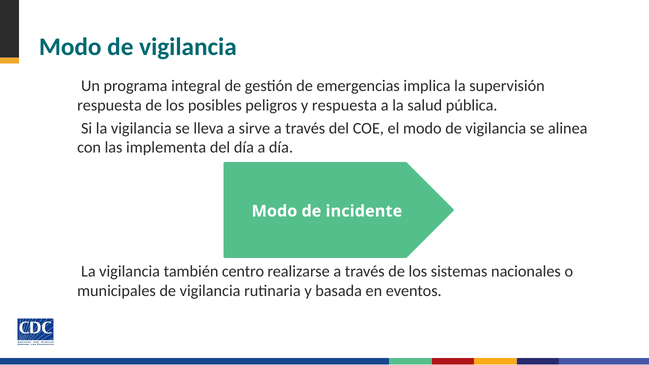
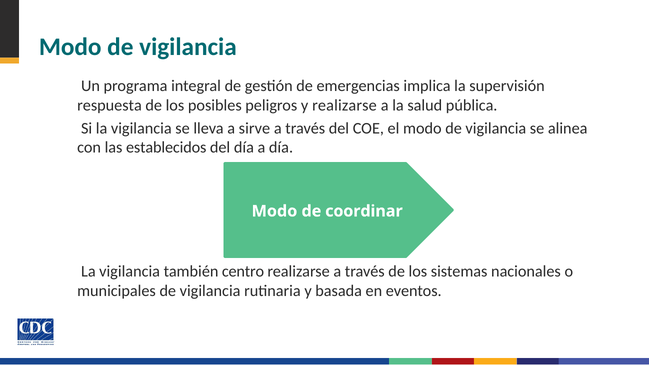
y respuesta: respuesta -> realizarse
implementa: implementa -> establecidos
incidente: incidente -> coordinar
